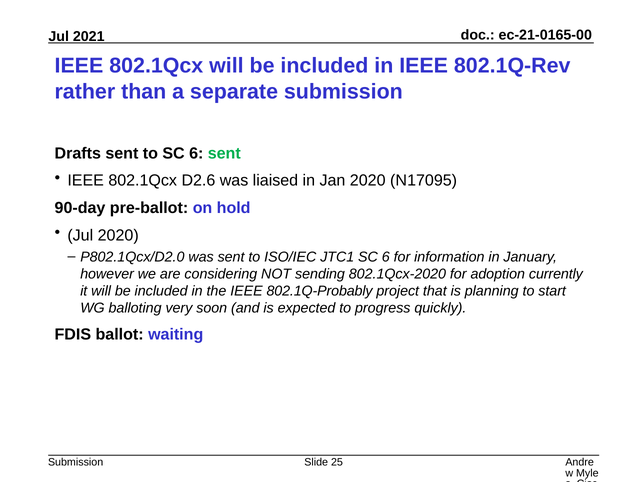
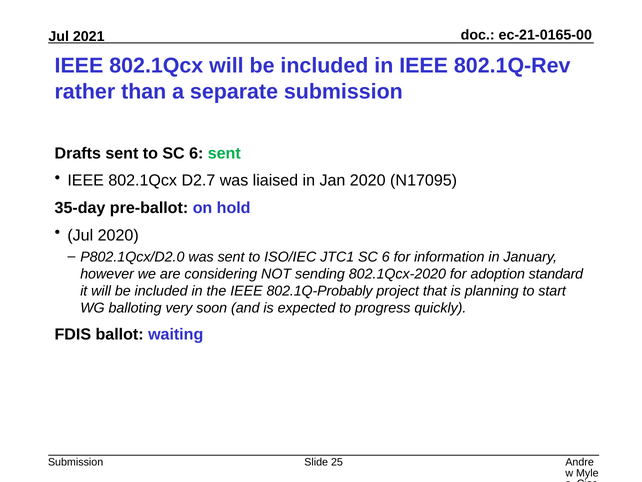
D2.6: D2.6 -> D2.7
90-day: 90-day -> 35-day
currently: currently -> standard
